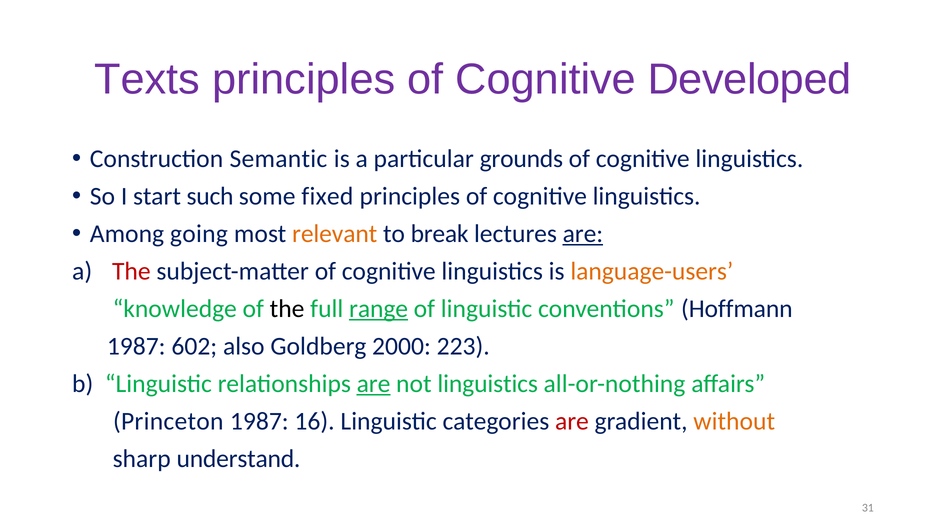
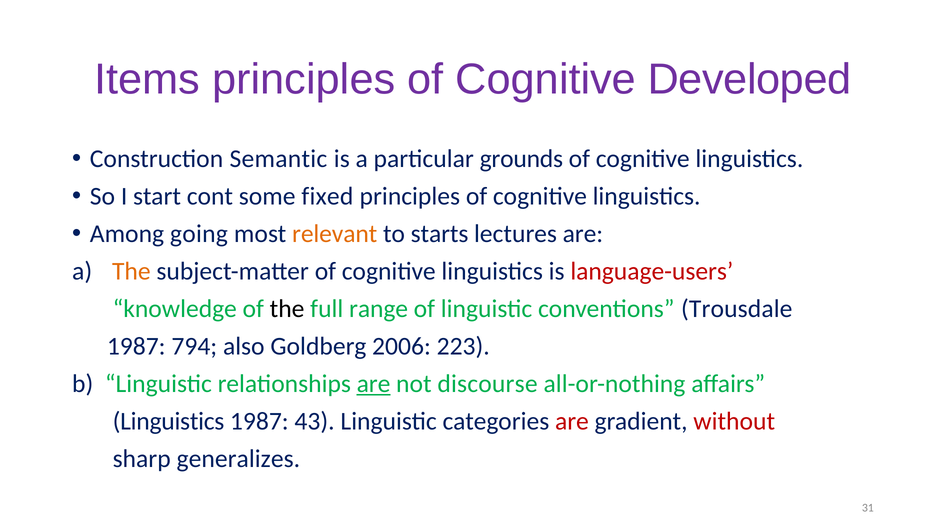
Texts: Texts -> Items
such: such -> cont
break: break -> starts
are at (583, 234) underline: present -> none
The at (131, 271) colour: red -> orange
language-users colour: orange -> red
range underline: present -> none
Hoffmann: Hoffmann -> Trousdale
602: 602 -> 794
2000: 2000 -> 2006
not linguistics: linguistics -> discourse
Princeton at (168, 421): Princeton -> Linguistics
16: 16 -> 43
without colour: orange -> red
understand: understand -> generalizes
